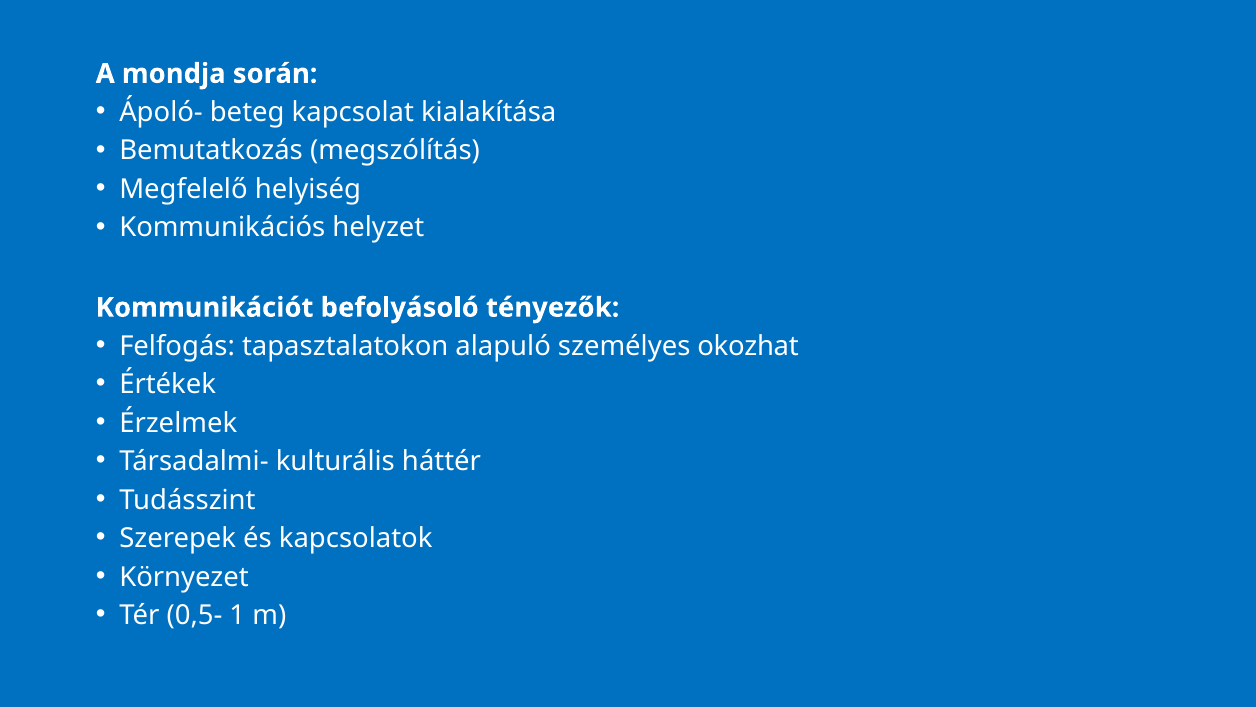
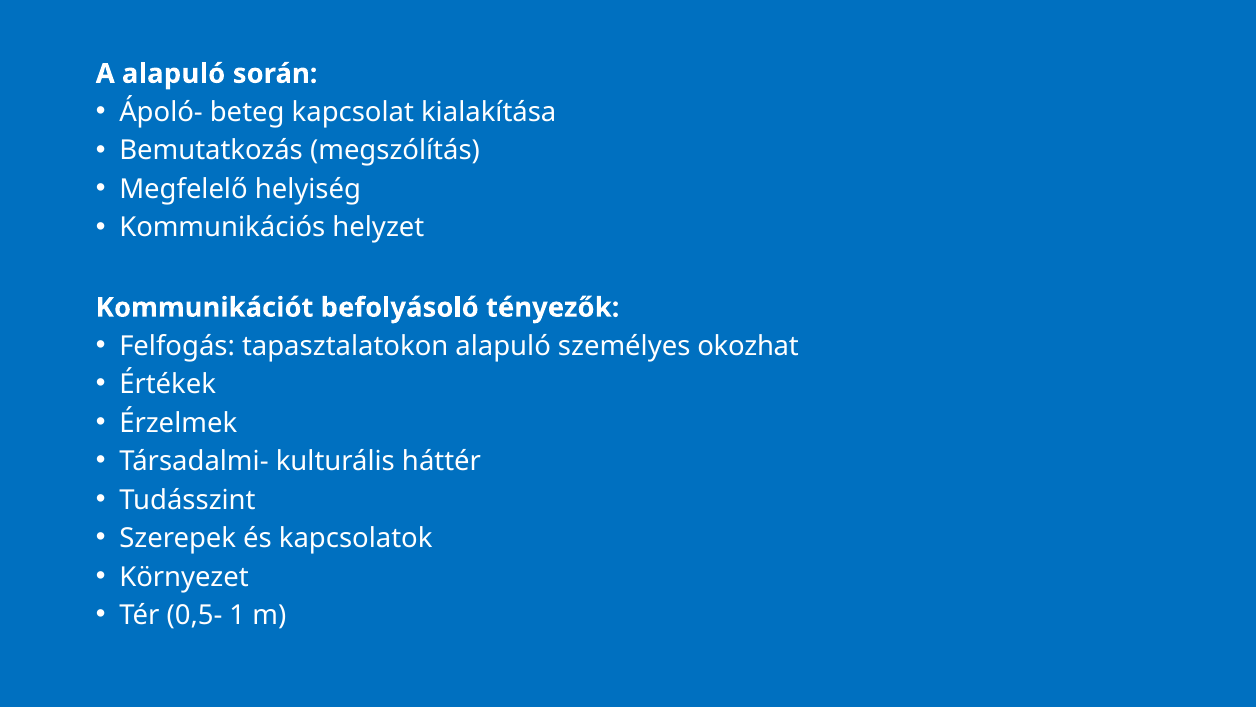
A mondja: mondja -> alapuló
